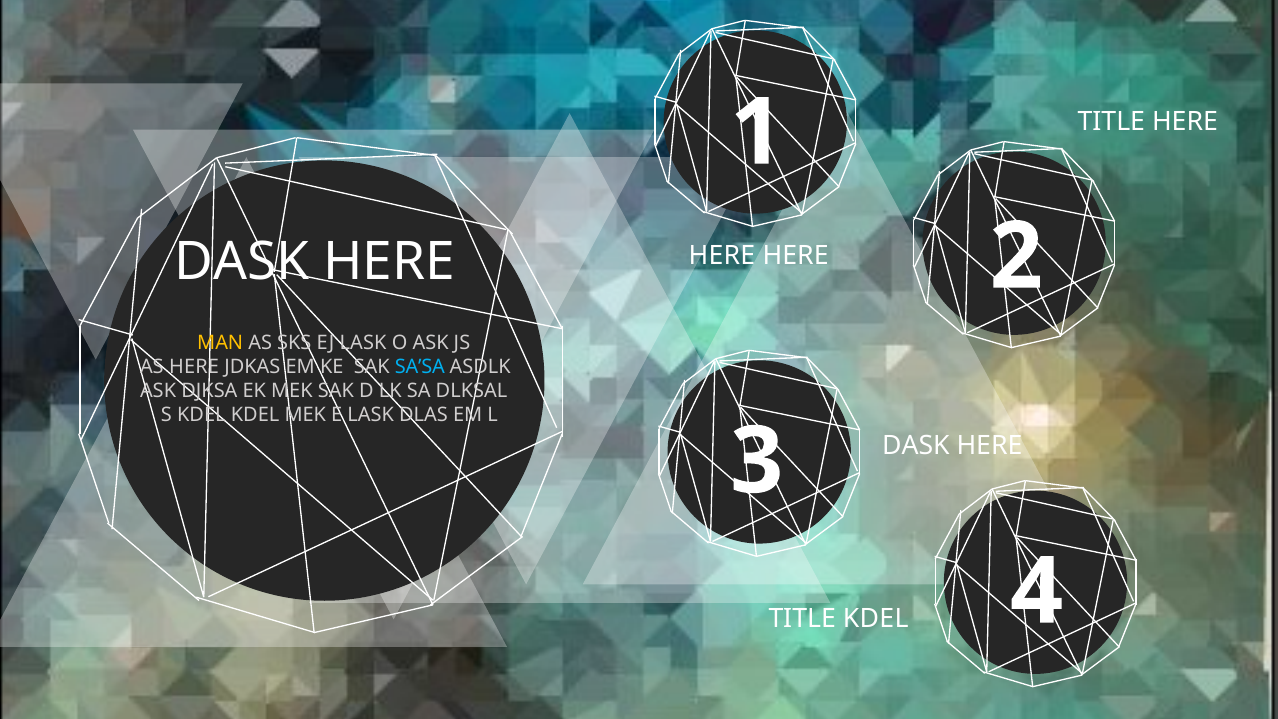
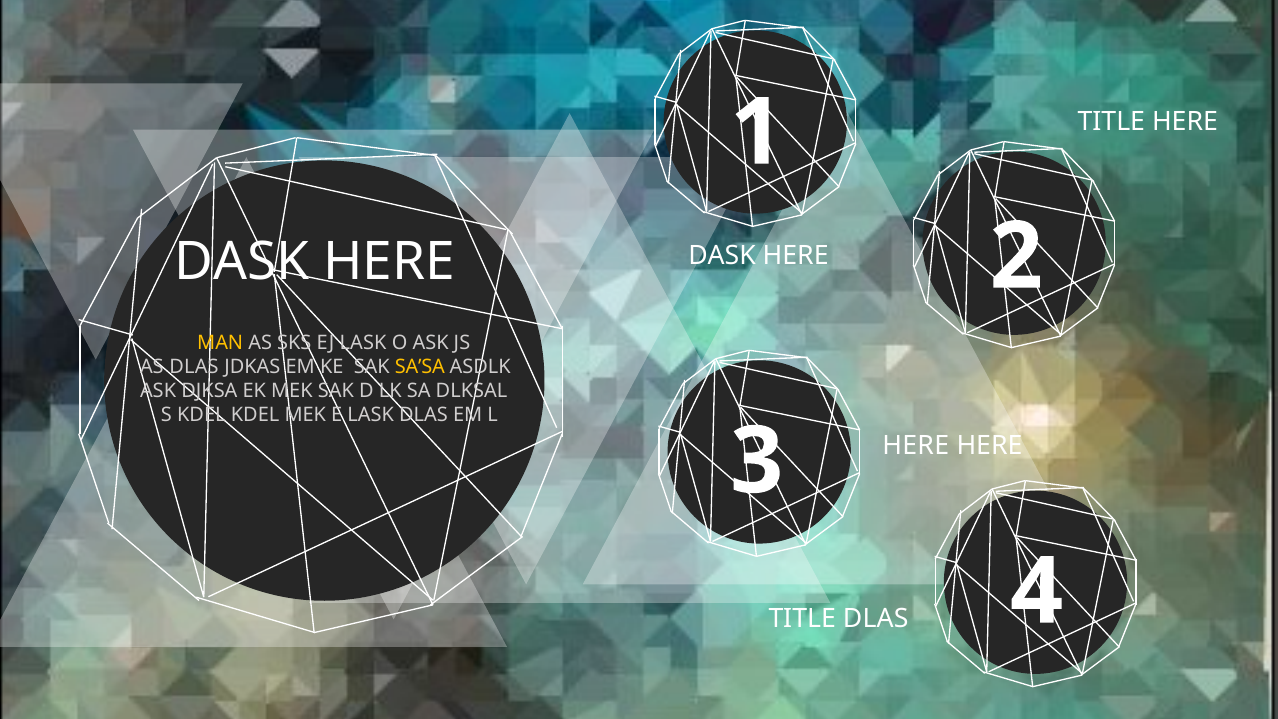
HERE at (722, 256): HERE -> DASK
AS HERE: HERE -> DLAS
SA’SA colour: light blue -> yellow
DASK at (916, 445): DASK -> HERE
TITLE KDEL: KDEL -> DLAS
